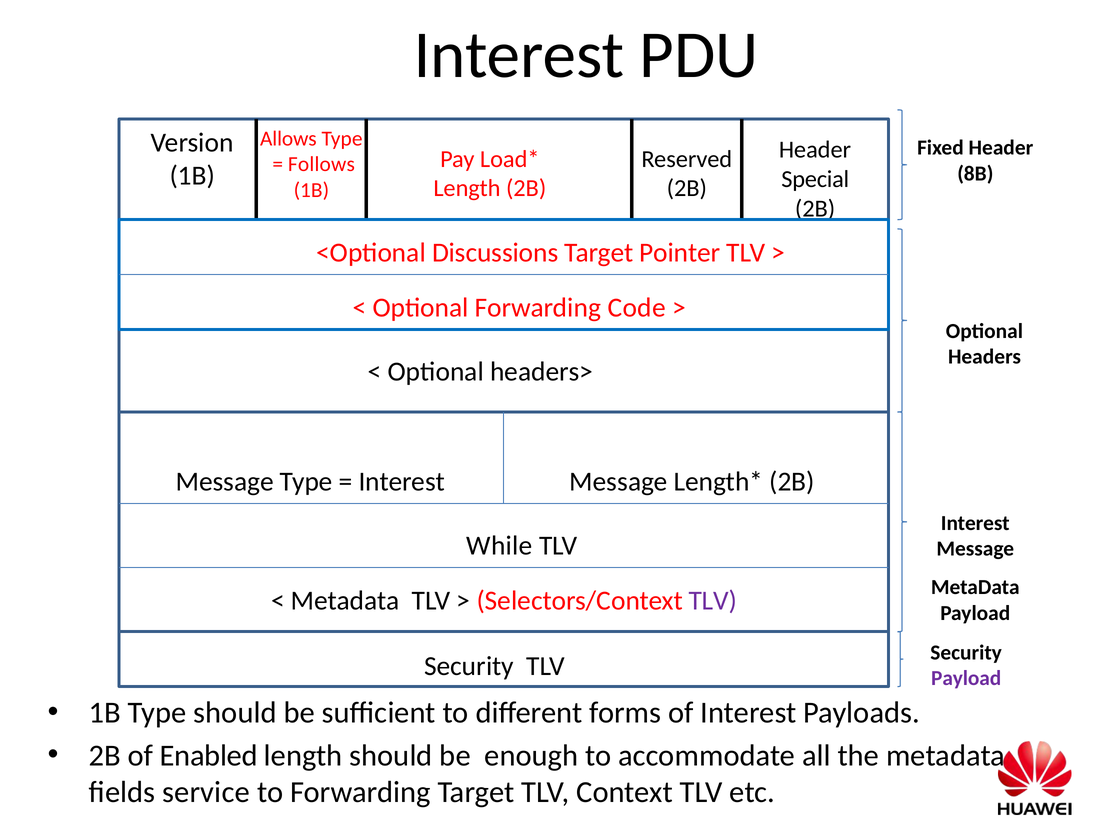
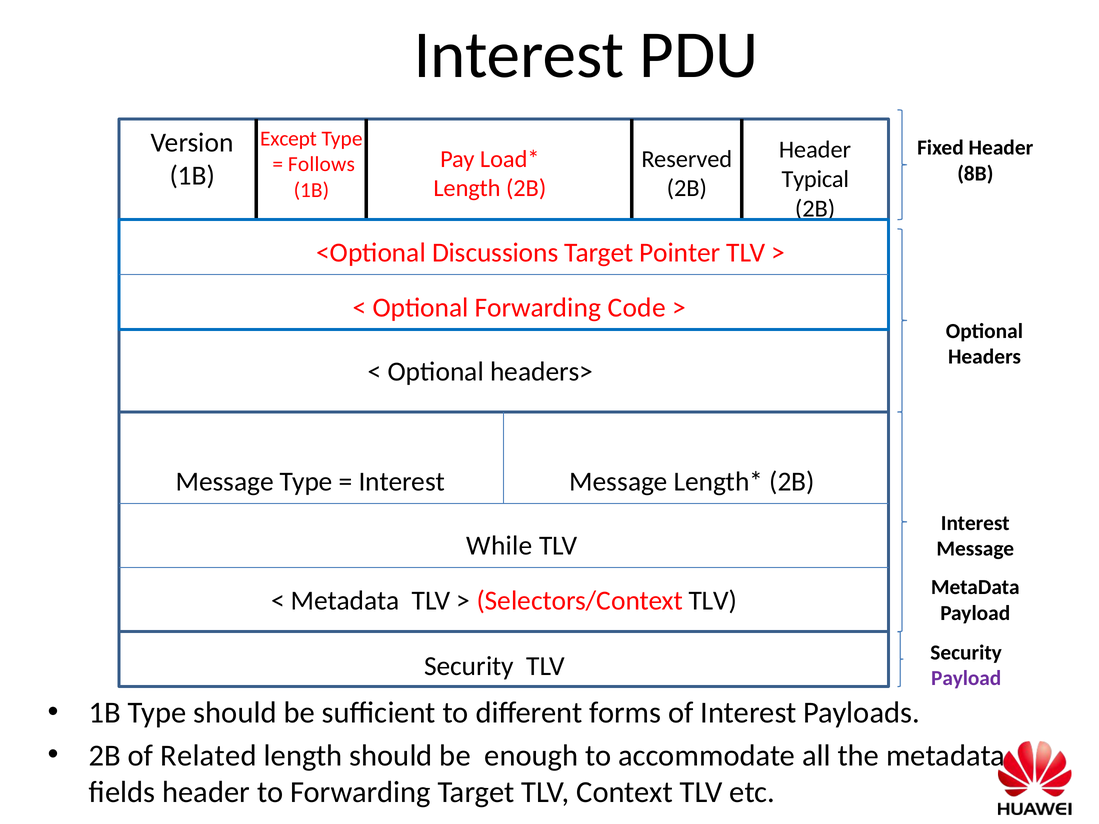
Allows: Allows -> Except
Special: Special -> Typical
TLV at (713, 601) colour: purple -> black
Enabled: Enabled -> Related
fields service: service -> header
